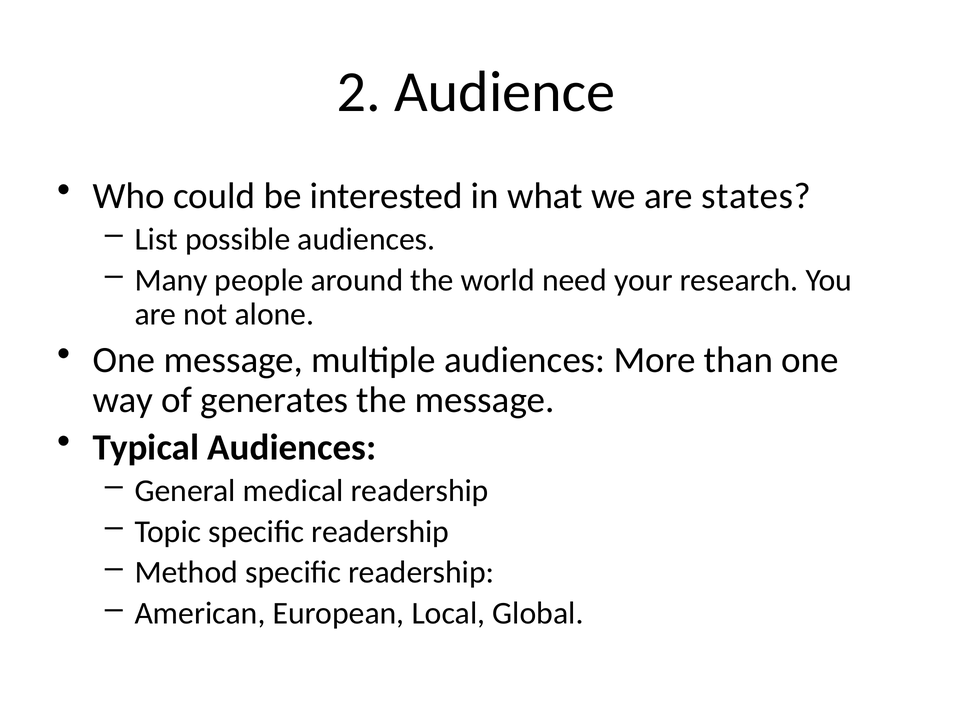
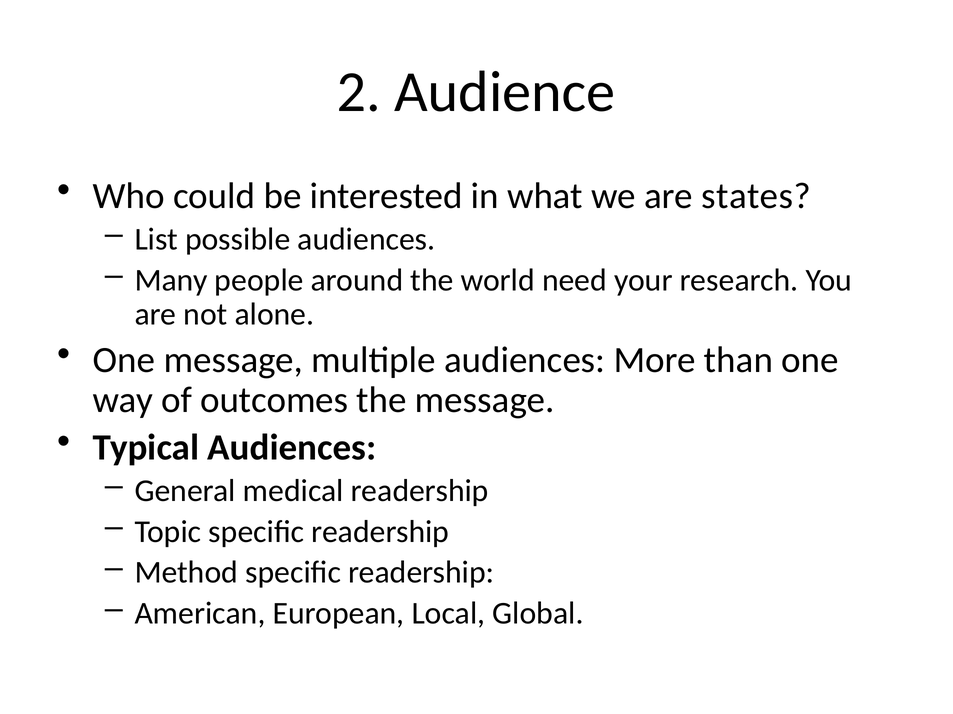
generates: generates -> outcomes
